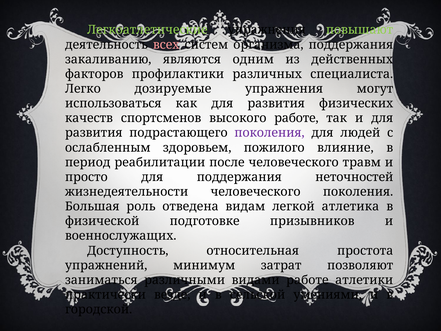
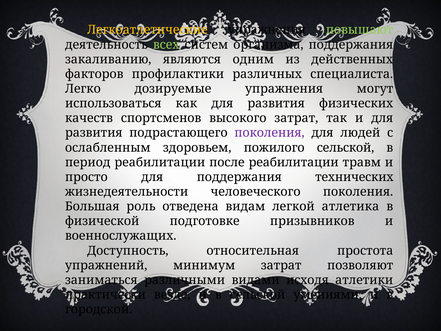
Легкоатлетические colour: light green -> yellow
всех colour: pink -> light green
высокого работе: работе -> затрат
пожилого влияние: влияние -> сельской
после человеческого: человеческого -> реабилитации
неточностей: неточностей -> технических
видами работе: работе -> исходя
